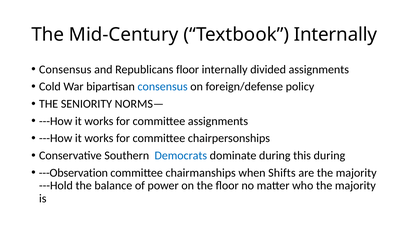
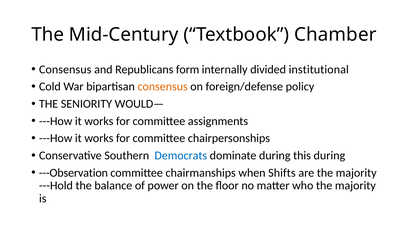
Textbook Internally: Internally -> Chamber
Republicans floor: floor -> form
divided assignments: assignments -> institutional
consensus at (163, 87) colour: blue -> orange
NORMS—: NORMS— -> WOULD—
